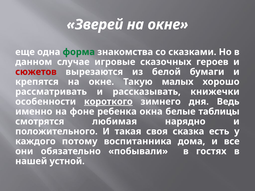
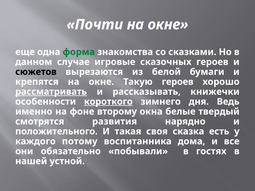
Зверей: Зверей -> Почти
сюжетов colour: red -> black
Такую малых: малых -> героев
рассматривать underline: none -> present
ребенка: ребенка -> второму
таблицы: таблицы -> твердый
любимая: любимая -> развития
